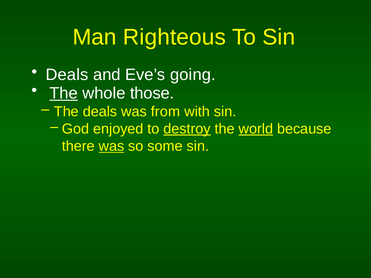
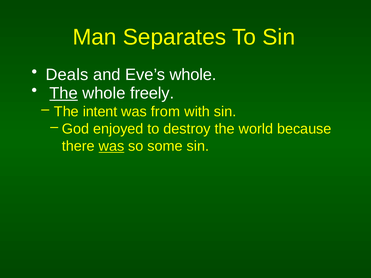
Righteous: Righteous -> Separates
Eve’s going: going -> whole
those: those -> freely
The deals: deals -> intent
destroy underline: present -> none
world underline: present -> none
